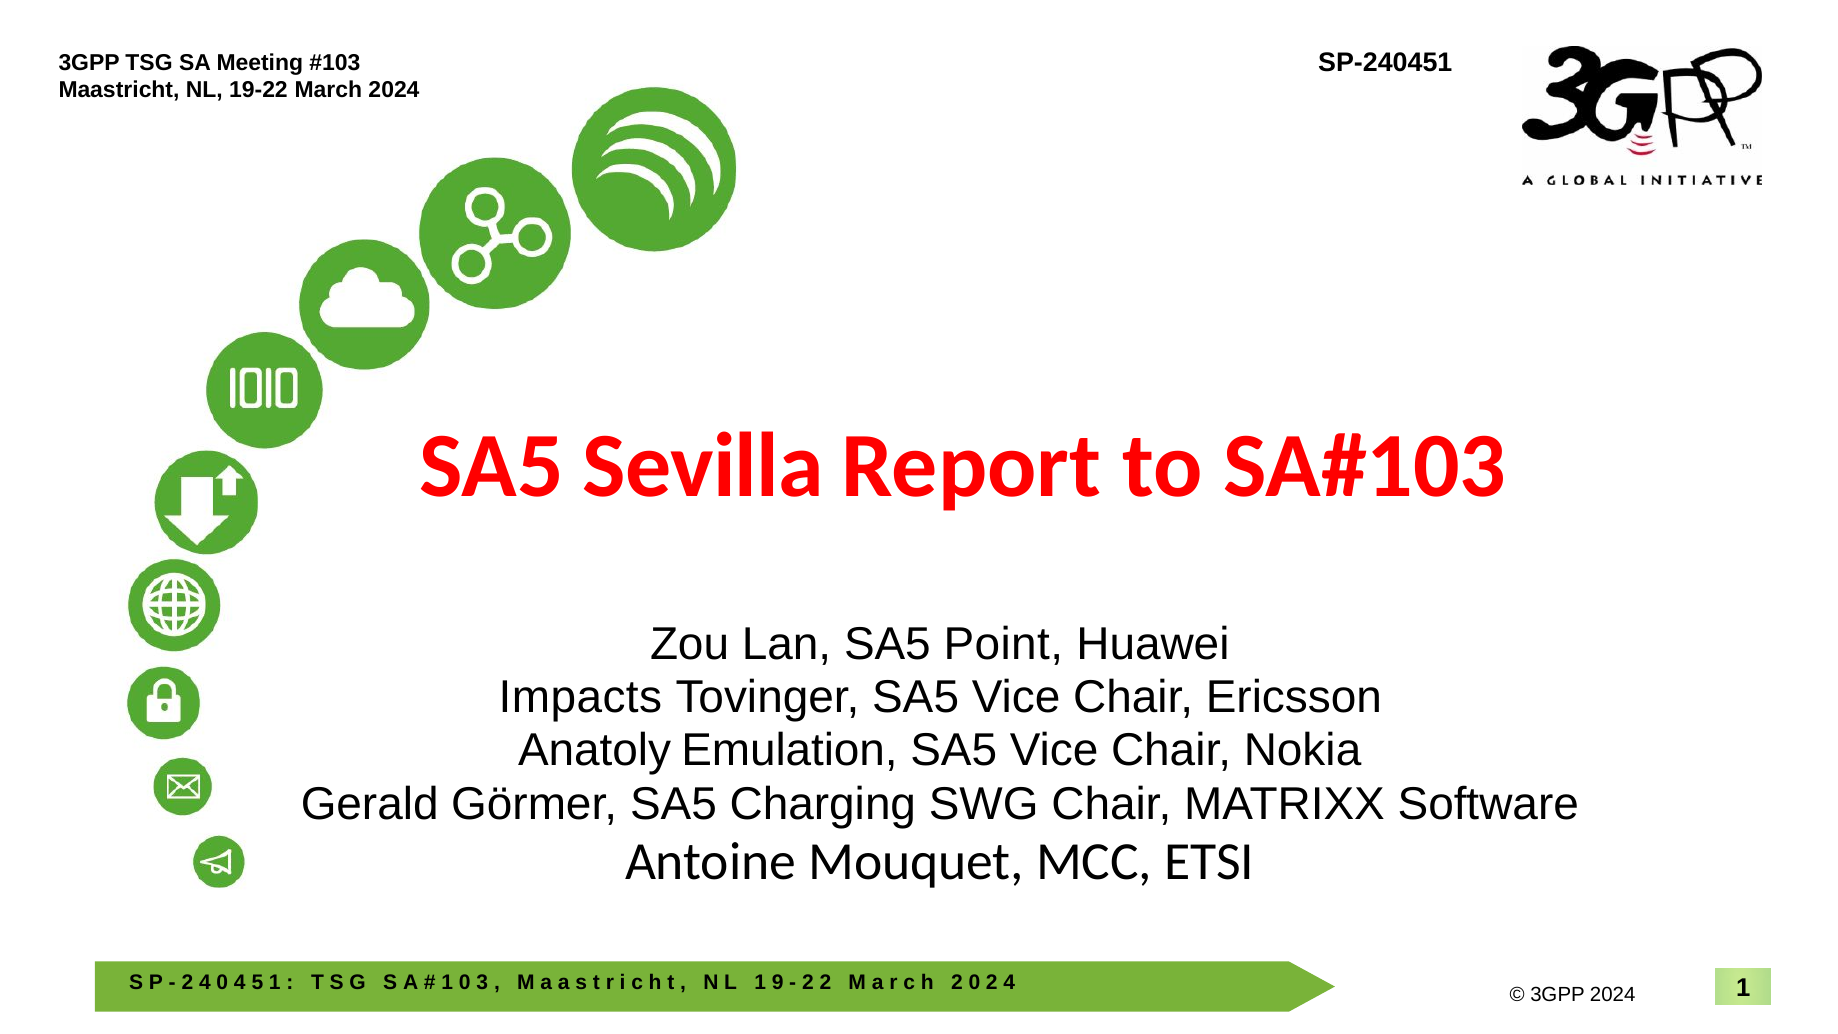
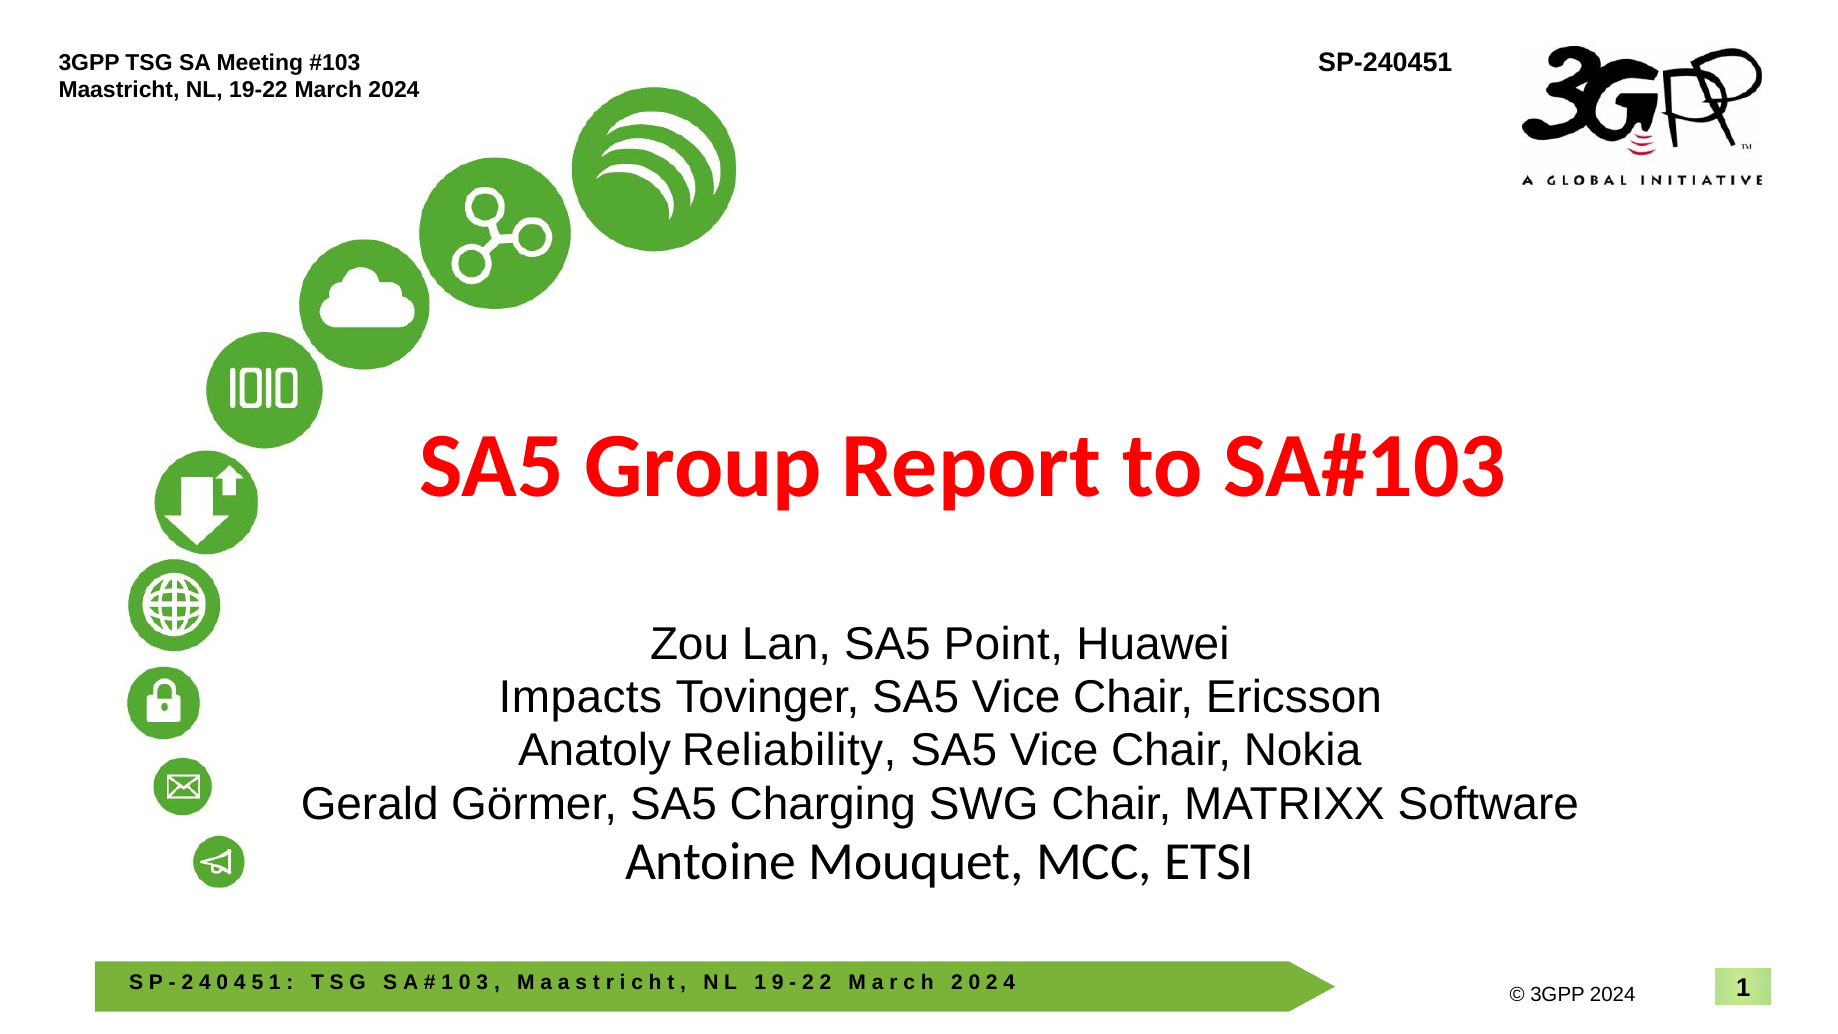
Sevilla: Sevilla -> Group
Emulation: Emulation -> Reliability
